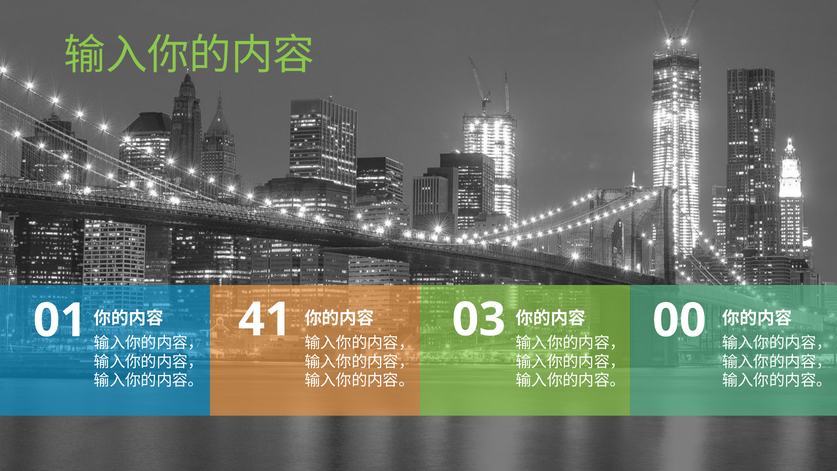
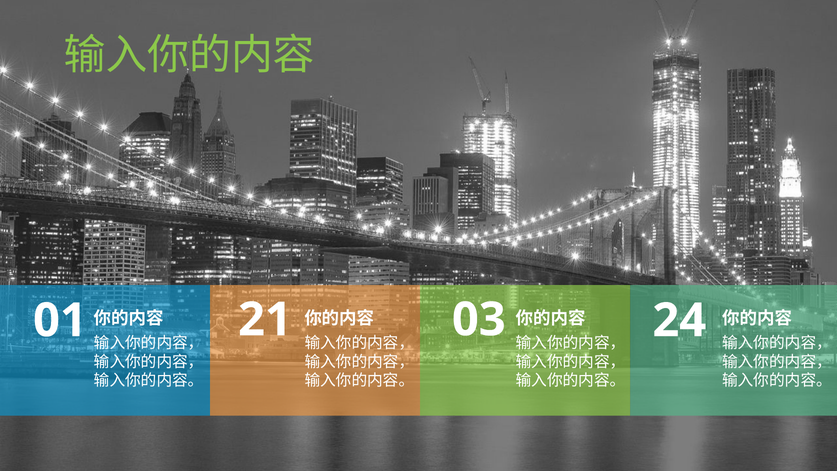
41: 41 -> 21
00: 00 -> 24
